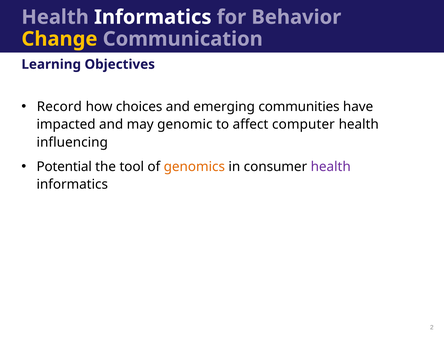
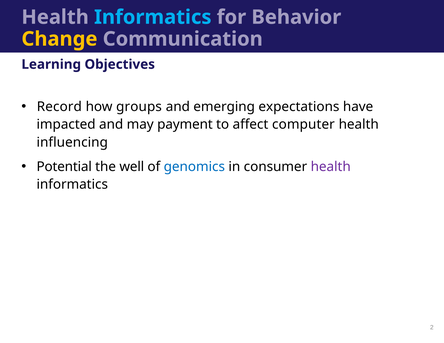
Informatics at (153, 17) colour: white -> light blue
choices: choices -> groups
communities: communities -> expectations
genomic: genomic -> payment
tool: tool -> well
genomics colour: orange -> blue
